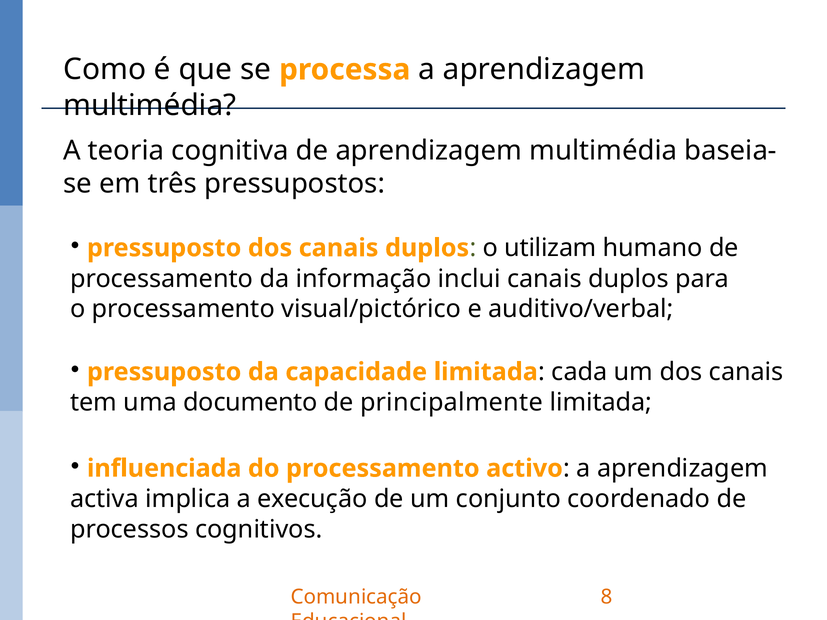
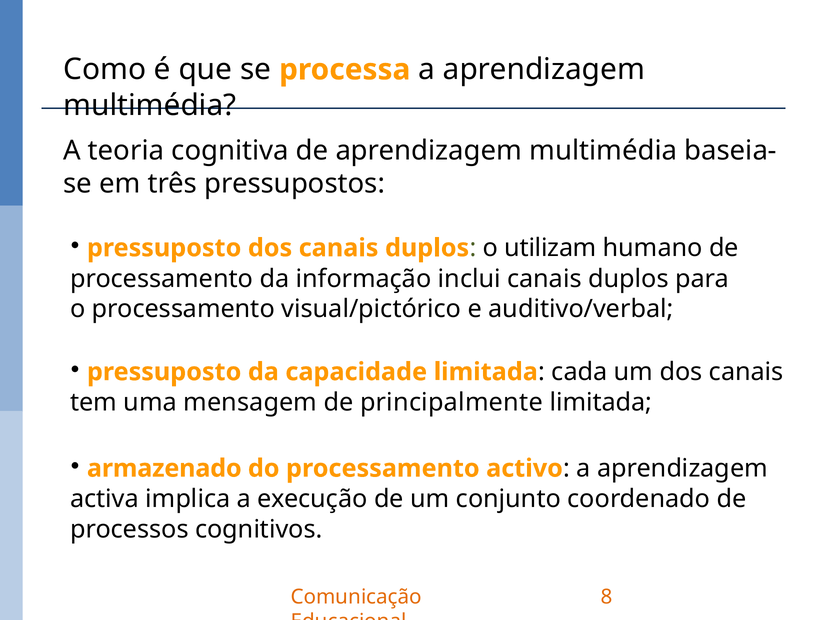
documento: documento -> mensagem
influenciada: influenciada -> armazenado
